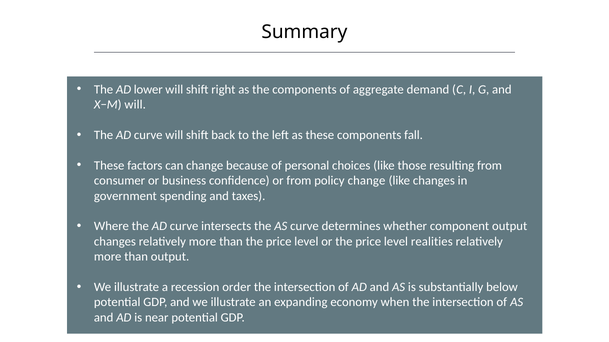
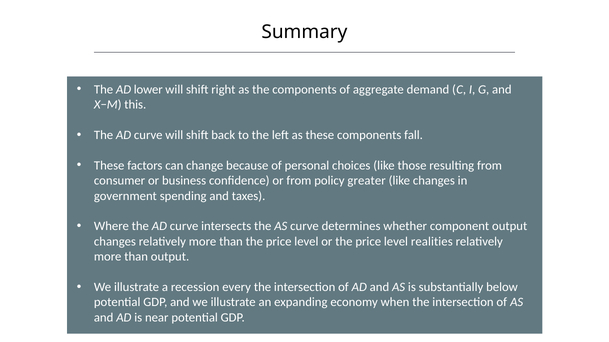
X−M will: will -> this
policy change: change -> greater
order: order -> every
